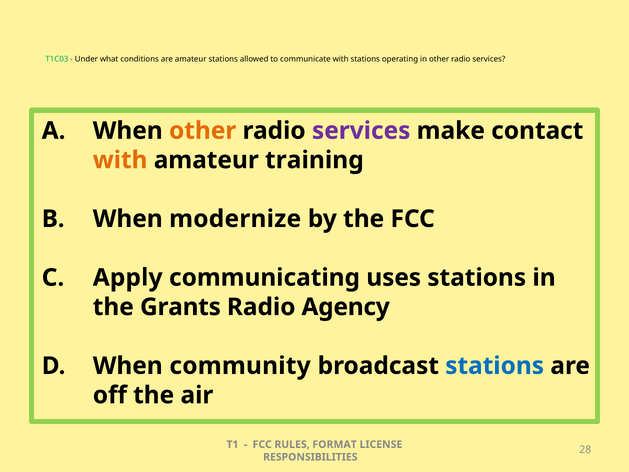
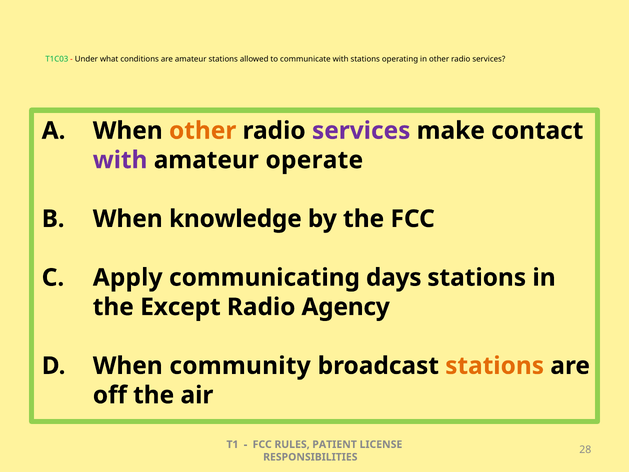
with at (120, 160) colour: orange -> purple
training: training -> operate
modernize: modernize -> knowledge
uses: uses -> days
Grants: Grants -> Except
stations at (495, 366) colour: blue -> orange
FORMAT: FORMAT -> PATIENT
